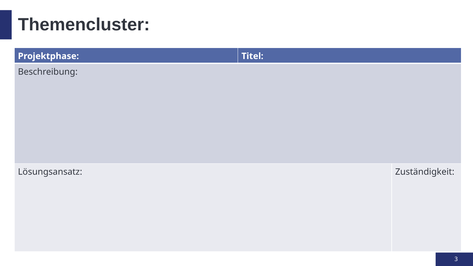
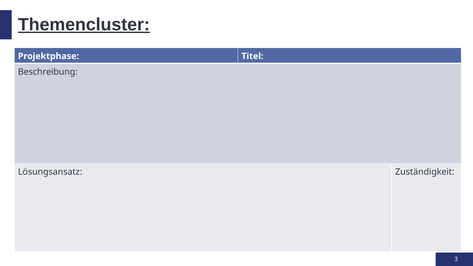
Themencluster underline: none -> present
